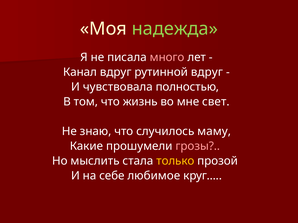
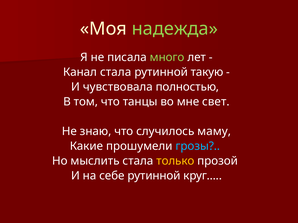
много colour: pink -> light green
Канал вдруг: вдруг -> стала
рутинной вдруг: вдруг -> такую
жизнь: жизнь -> танцы
грозы colour: pink -> light blue
себе любимое: любимое -> рутинной
